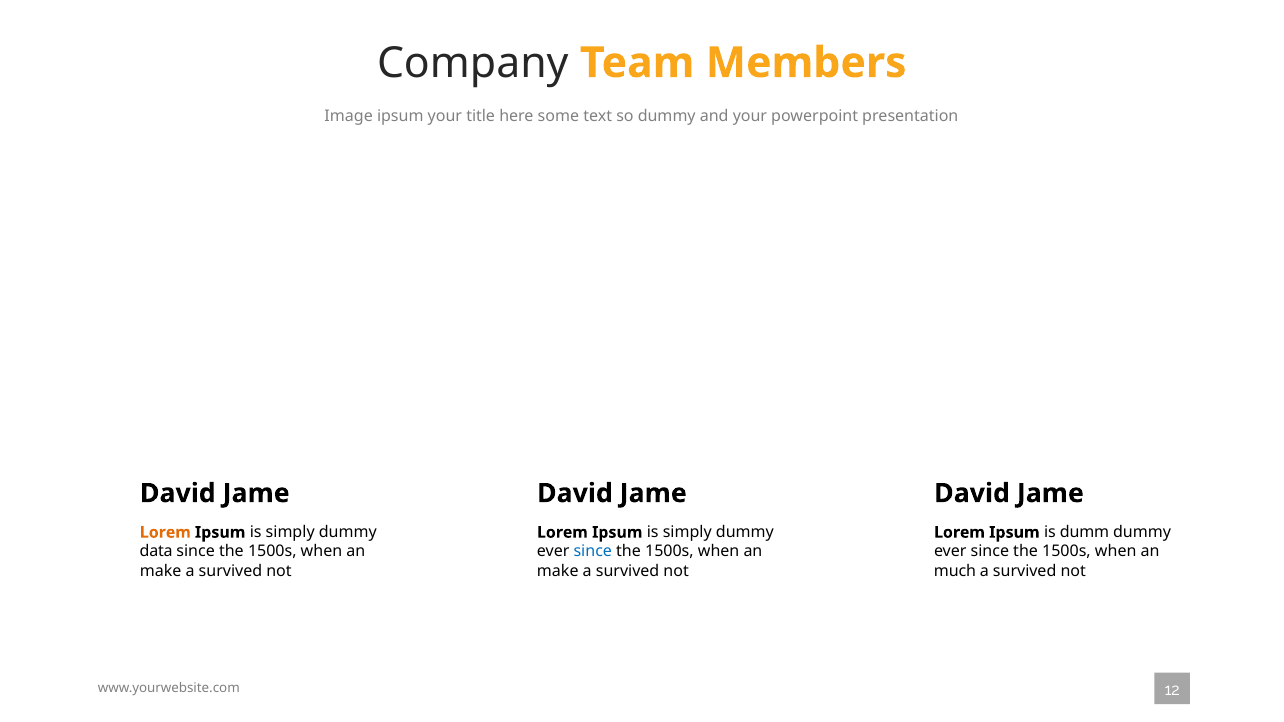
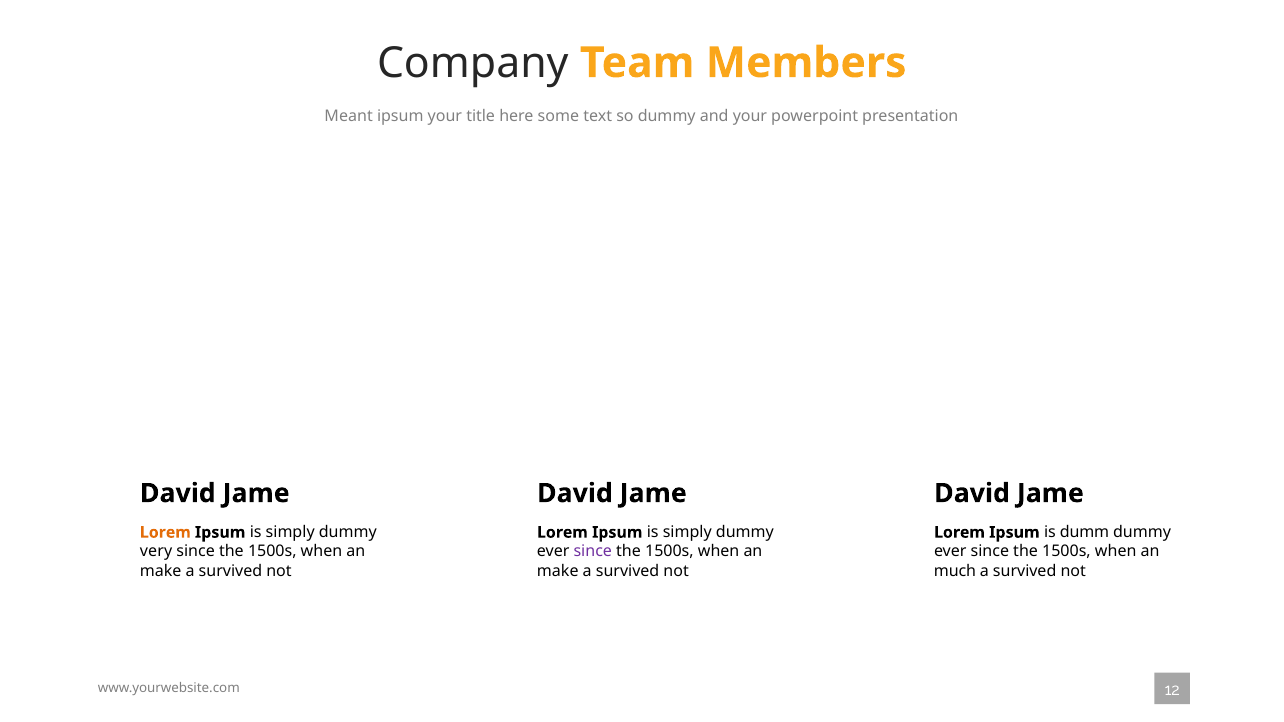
Image: Image -> Meant
data: data -> very
since at (593, 552) colour: blue -> purple
